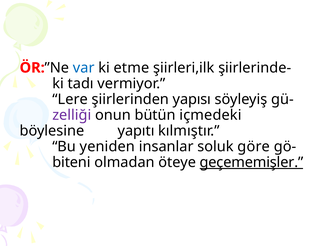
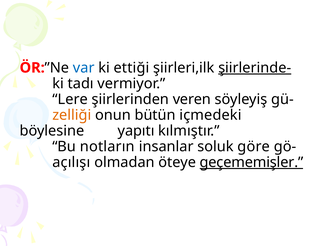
etme: etme -> ettiği
şiirlerinde- underline: none -> present
yapısı: yapısı -> veren
zelliği colour: purple -> orange
yeniden: yeniden -> notların
biteni: biteni -> açılışı
